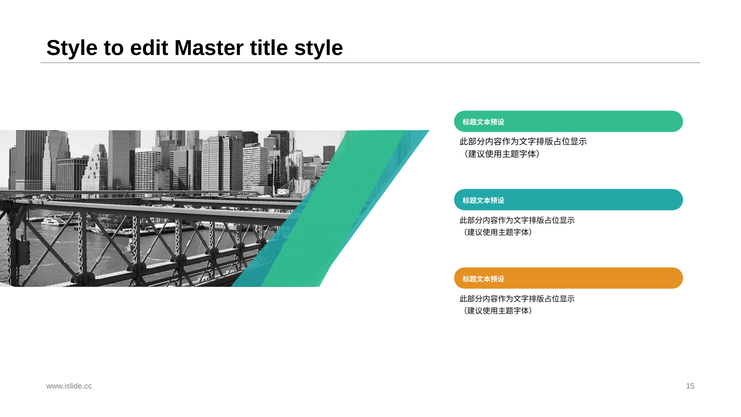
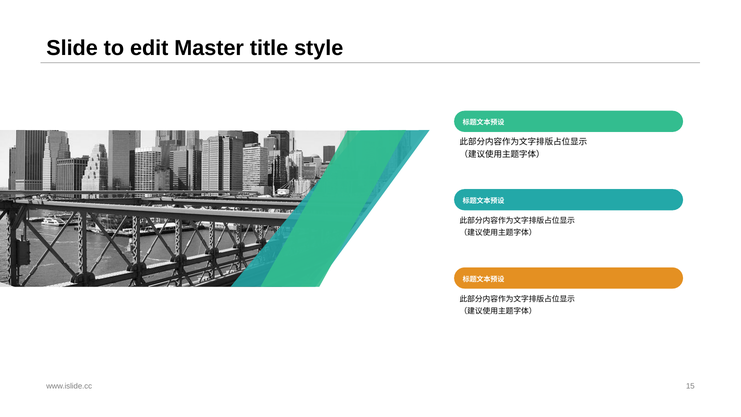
Style at (72, 48): Style -> Slide
